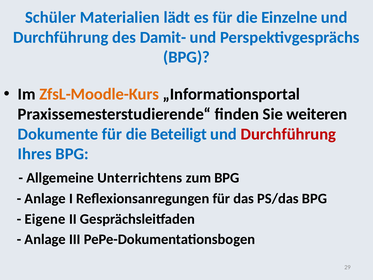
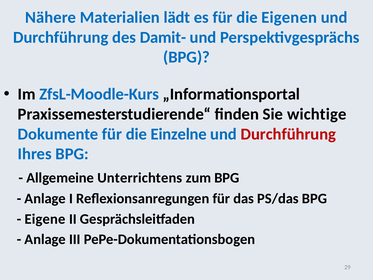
Schüler: Schüler -> Nähere
Einzelne: Einzelne -> Eigenen
ZfsL-Moodle-Kurs colour: orange -> blue
weiteren: weiteren -> wichtige
Beteiligt: Beteiligt -> Einzelne
